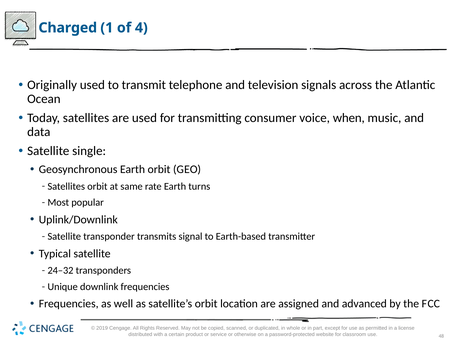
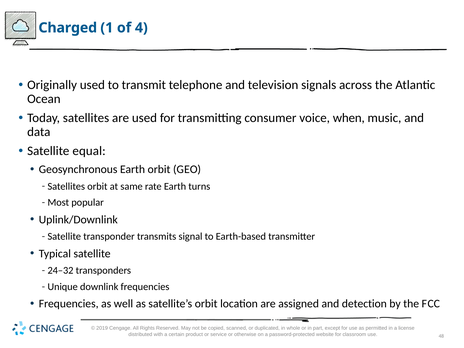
single: single -> equal
advanced: advanced -> detection
